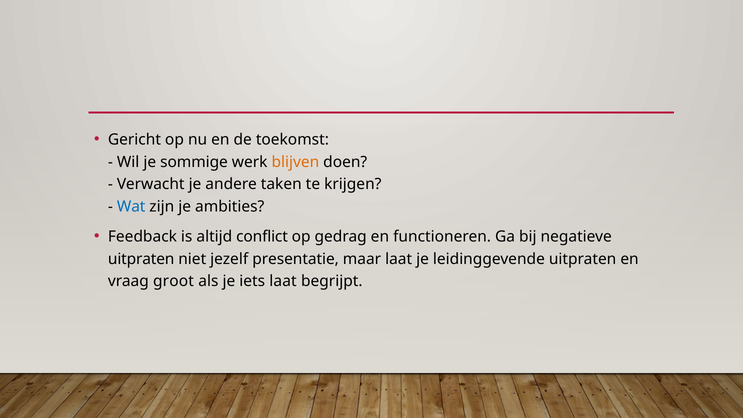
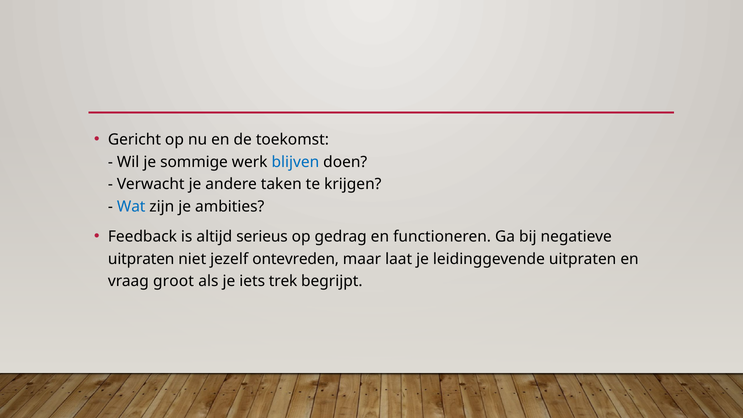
blijven colour: orange -> blue
conflict: conflict -> serieus
presentatie: presentatie -> ontevreden
iets laat: laat -> trek
